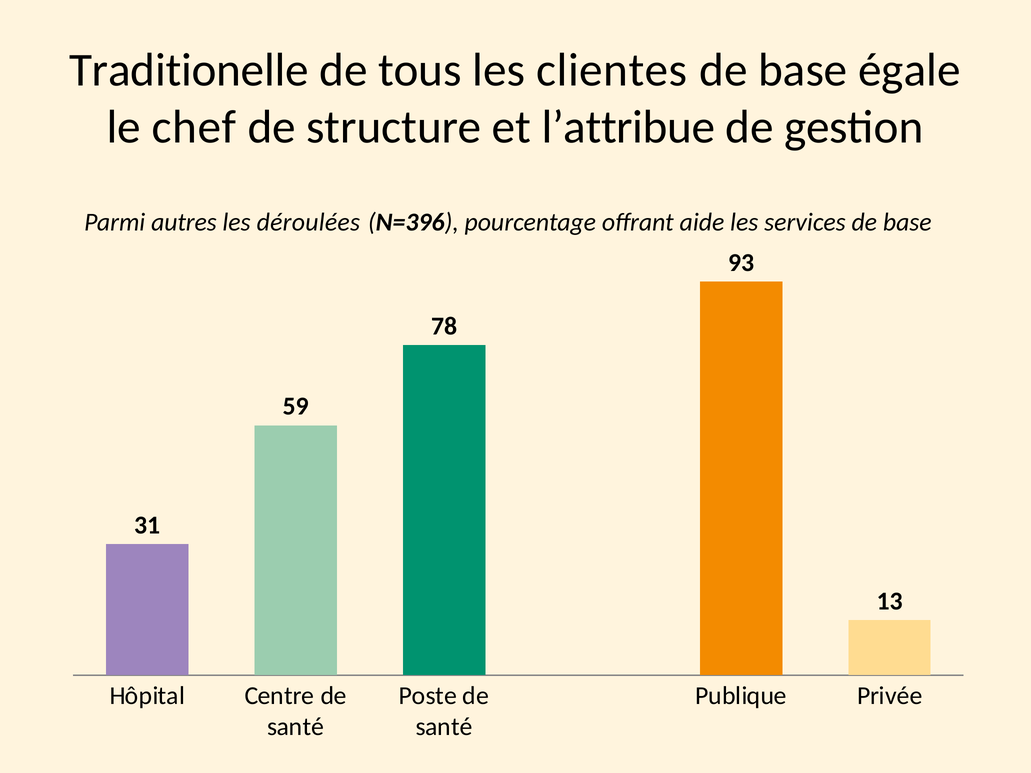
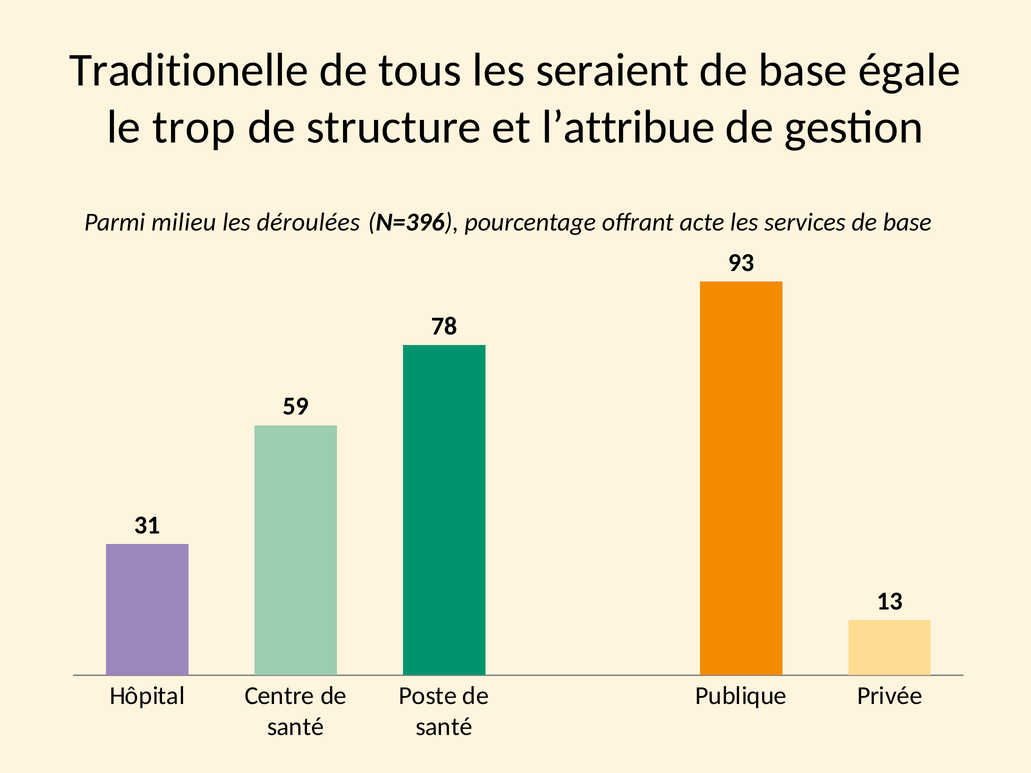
clientes: clientes -> seraient
chef: chef -> trop
autres: autres -> milieu
aide: aide -> acte
